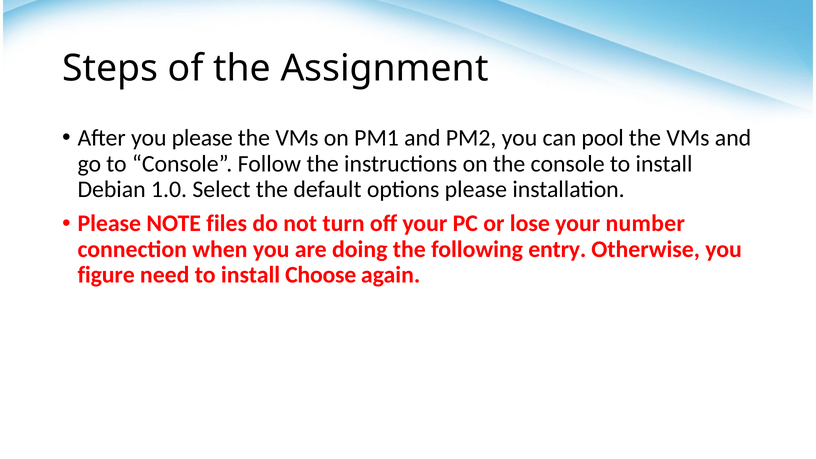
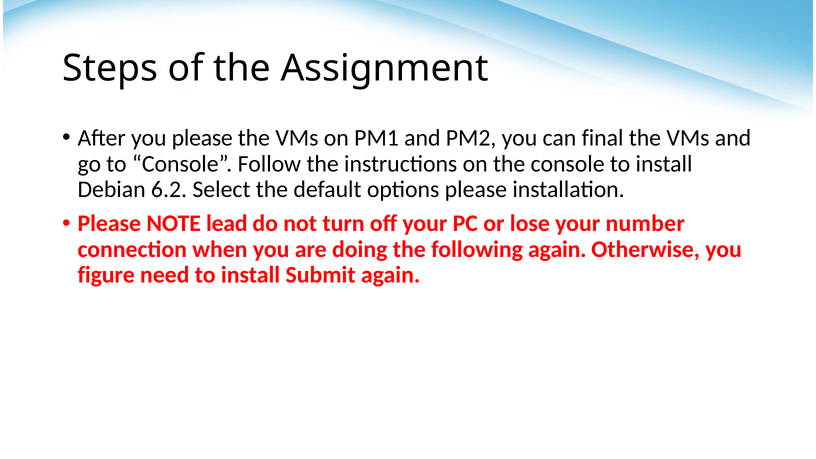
pool: pool -> final
1.0: 1.0 -> 6.2
files: files -> lead
following entry: entry -> again
Choose: Choose -> Submit
